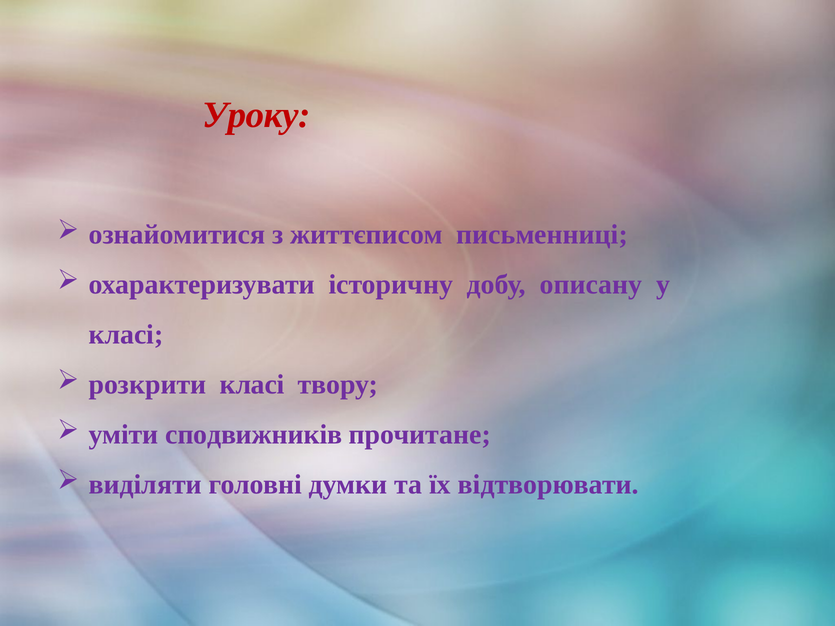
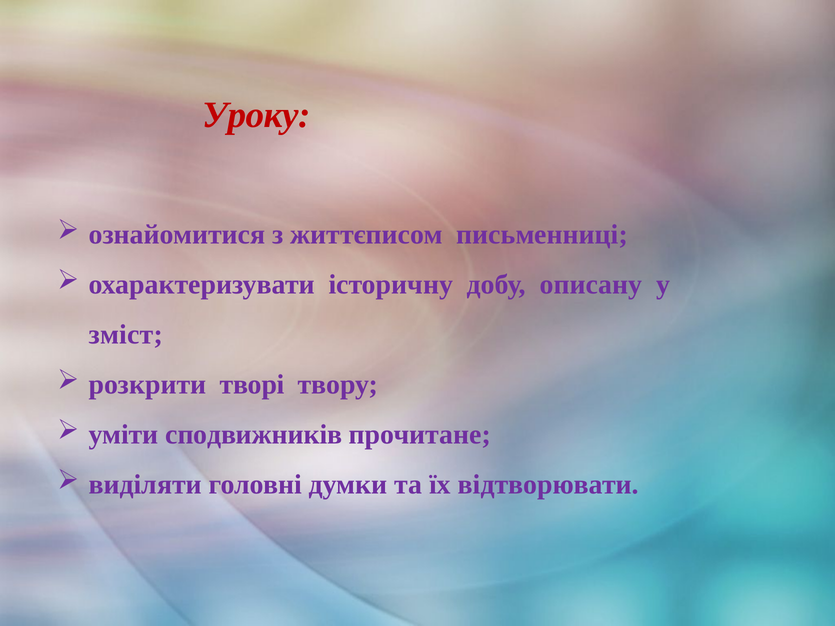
класі at (126, 335): класі -> зміст
розкрити класі: класі -> творі
